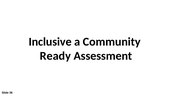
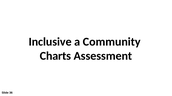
Ready: Ready -> Charts
